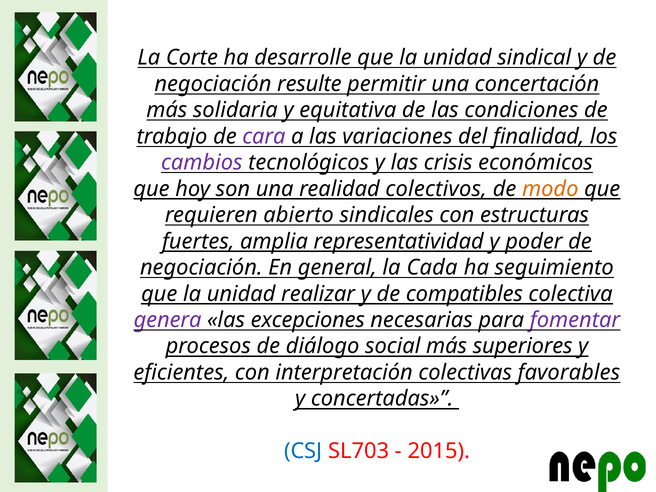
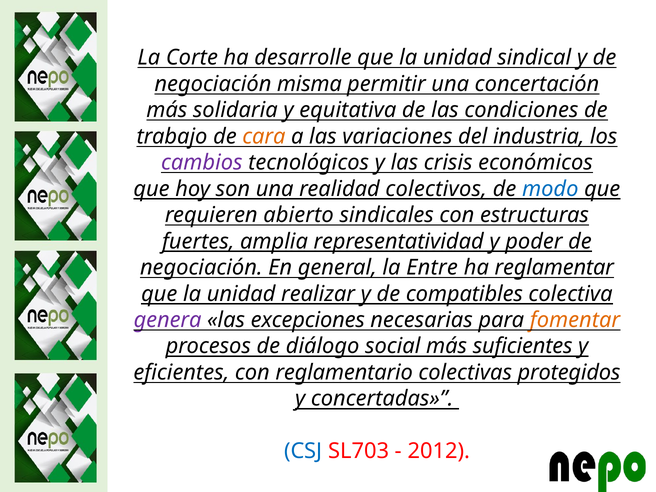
resulte: resulte -> misma
cara colour: purple -> orange
finalidad: finalidad -> industria
modo colour: orange -> blue
Cada: Cada -> Entre
seguimiento: seguimiento -> reglamentar
fomentar colour: purple -> orange
superiores: superiores -> suficientes
interpretación: interpretación -> reglamentario
favorables: favorables -> protegidos
2015: 2015 -> 2012
